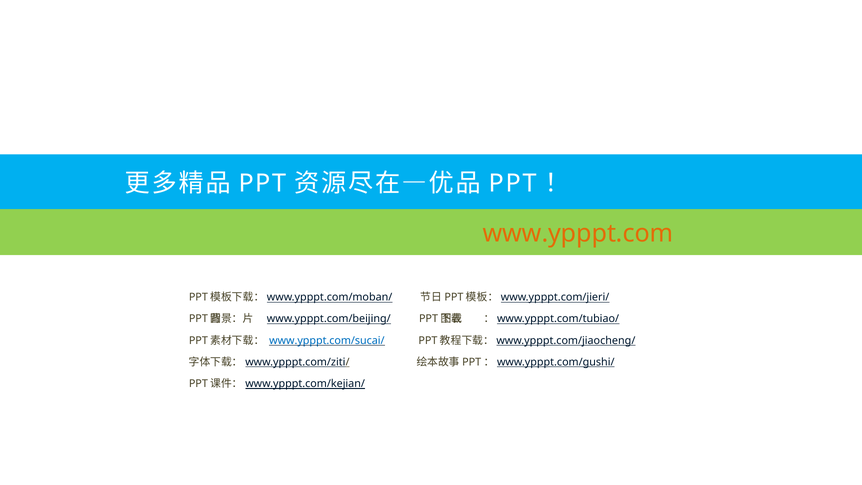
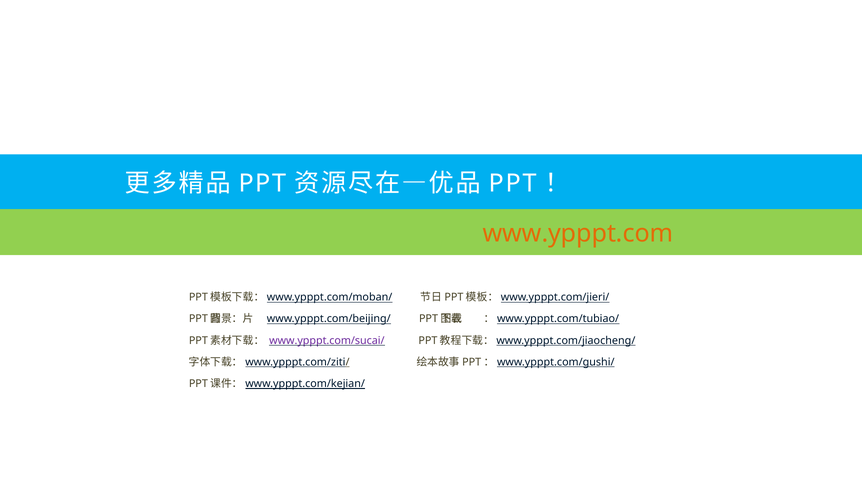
www.ypppt.com/sucai/ colour: blue -> purple
